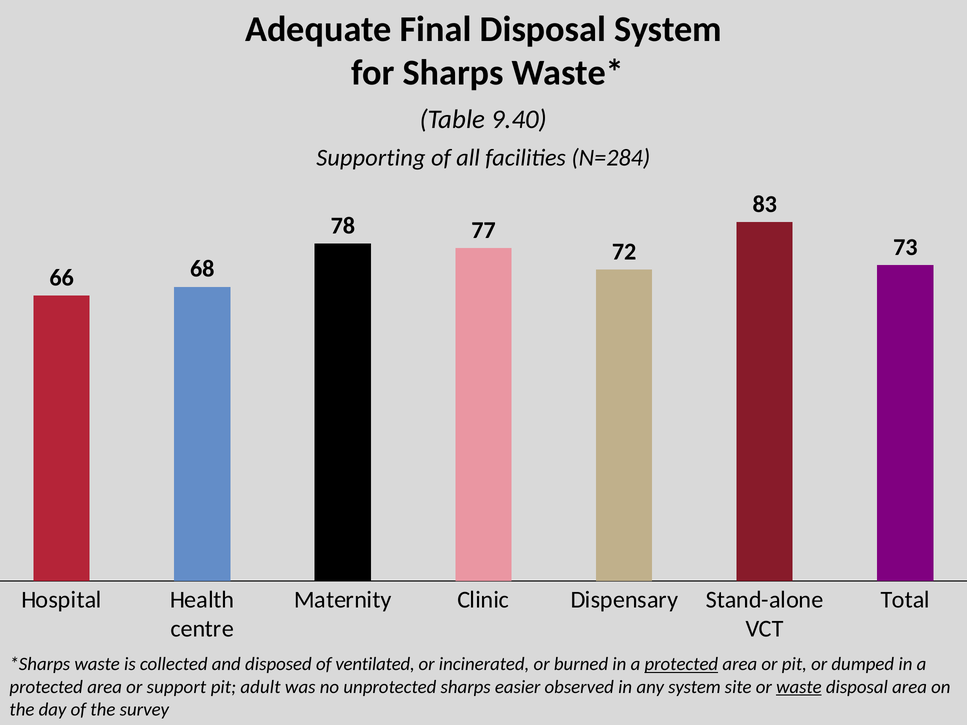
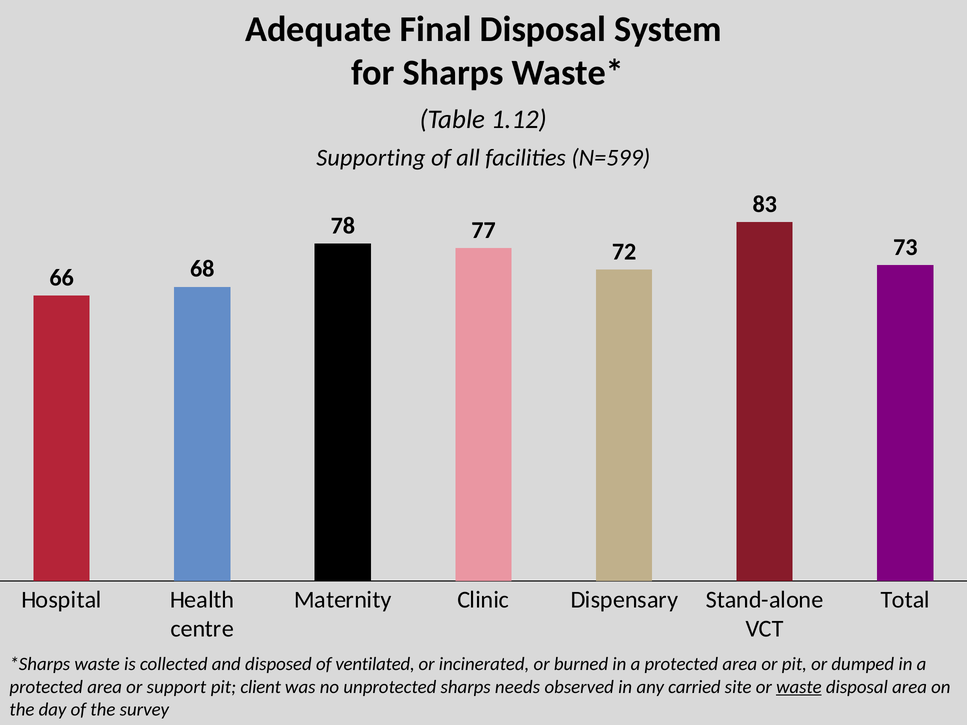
9.40: 9.40 -> 1.12
N=284: N=284 -> N=599
protected at (681, 664) underline: present -> none
adult: adult -> client
easier: easier -> needs
any system: system -> carried
